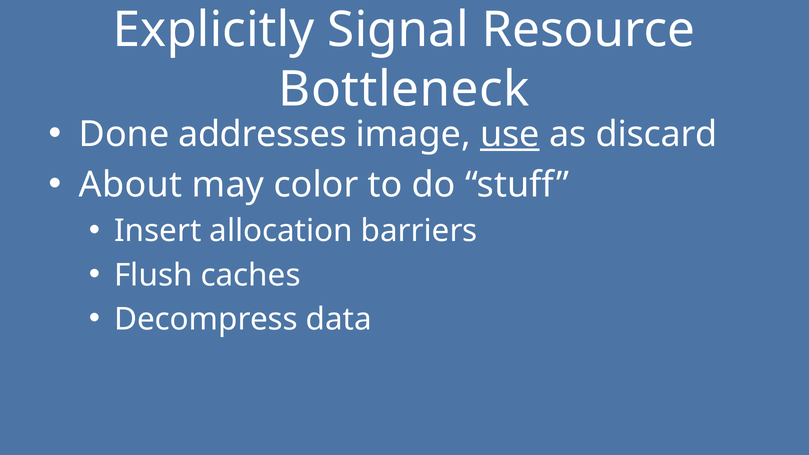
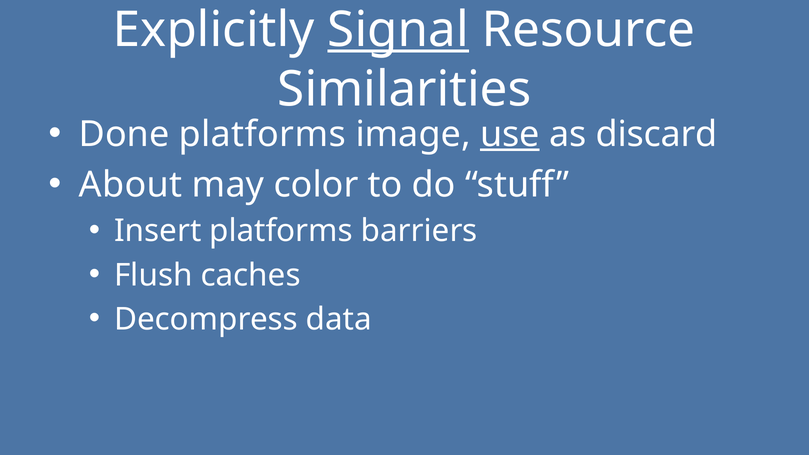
Signal underline: none -> present
Bottleneck: Bottleneck -> Similarities
Done addresses: addresses -> platforms
Insert allocation: allocation -> platforms
